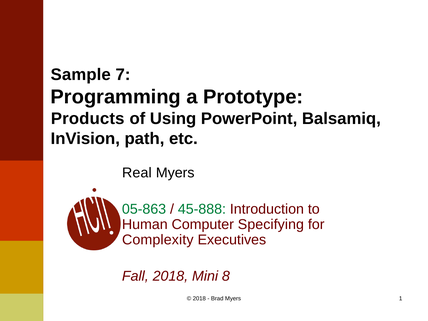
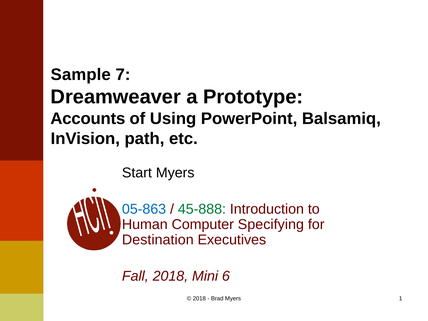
Programming: Programming -> Dreamweaver
Products: Products -> Accounts
Real: Real -> Start
05-863 colour: green -> blue
Complexity: Complexity -> Destination
8: 8 -> 6
